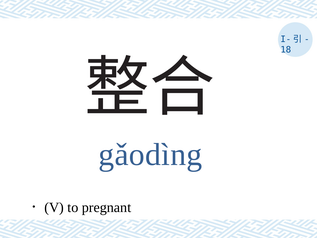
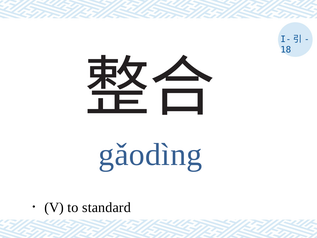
pregnant: pregnant -> standard
